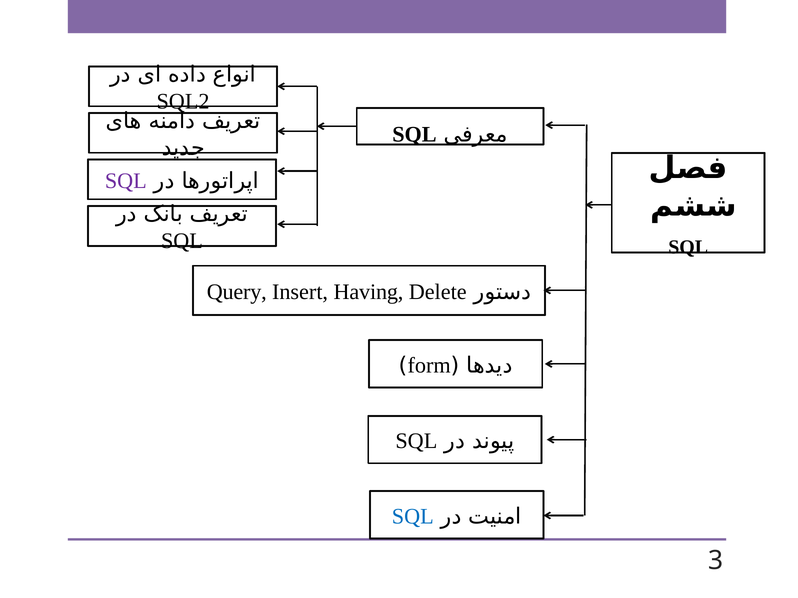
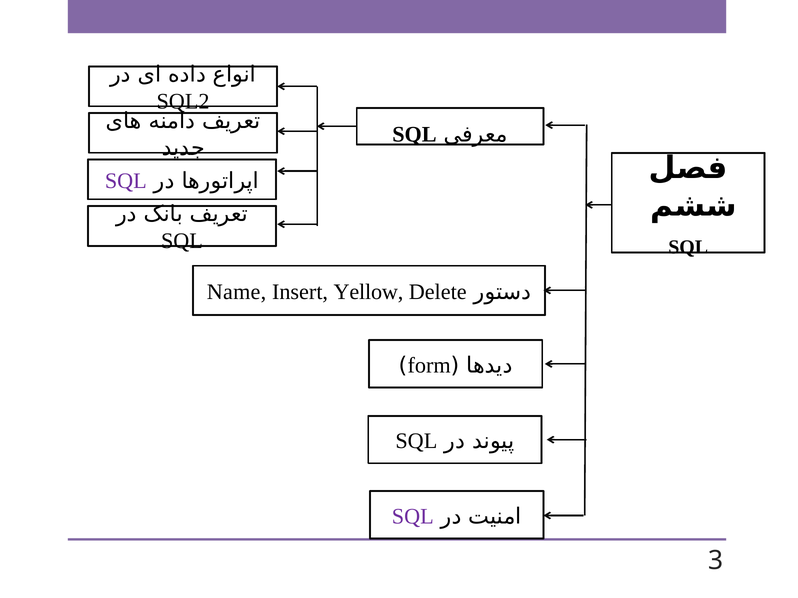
Query: Query -> Name
Having: Having -> Yellow
SQL at (413, 517) colour: blue -> purple
